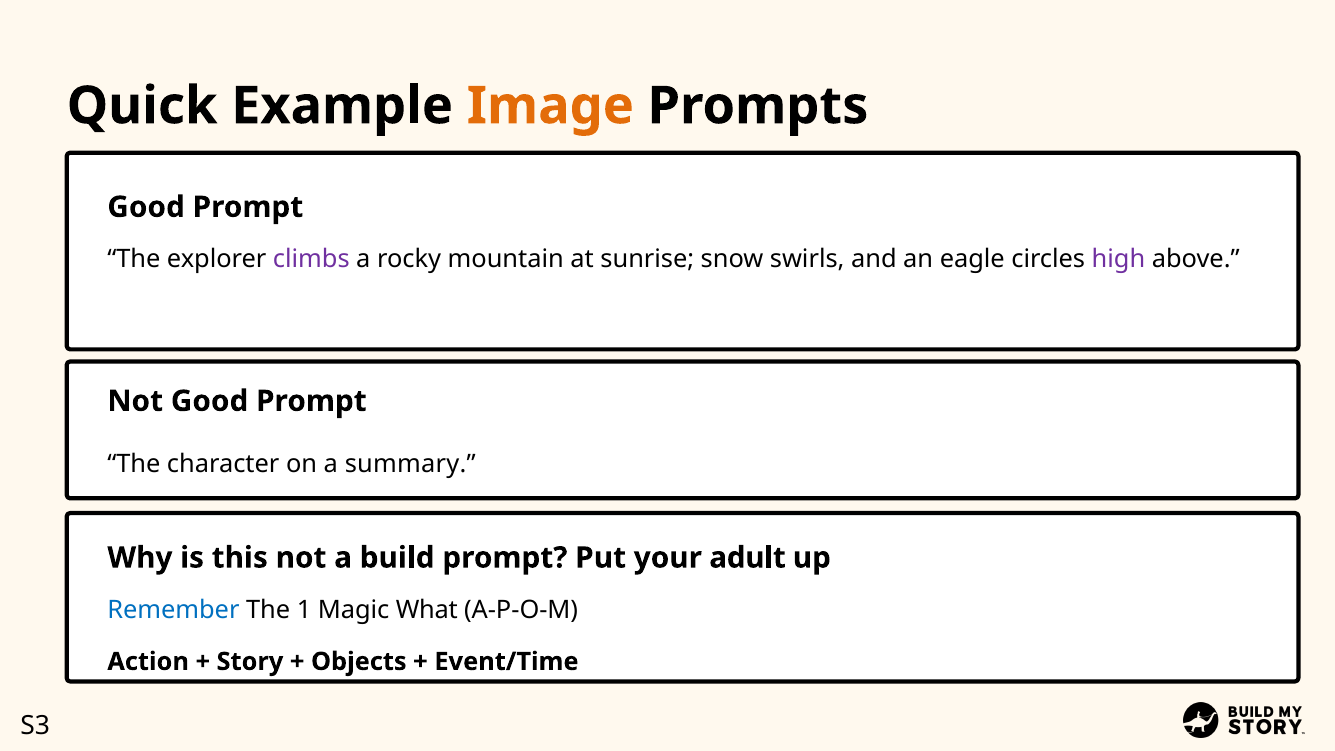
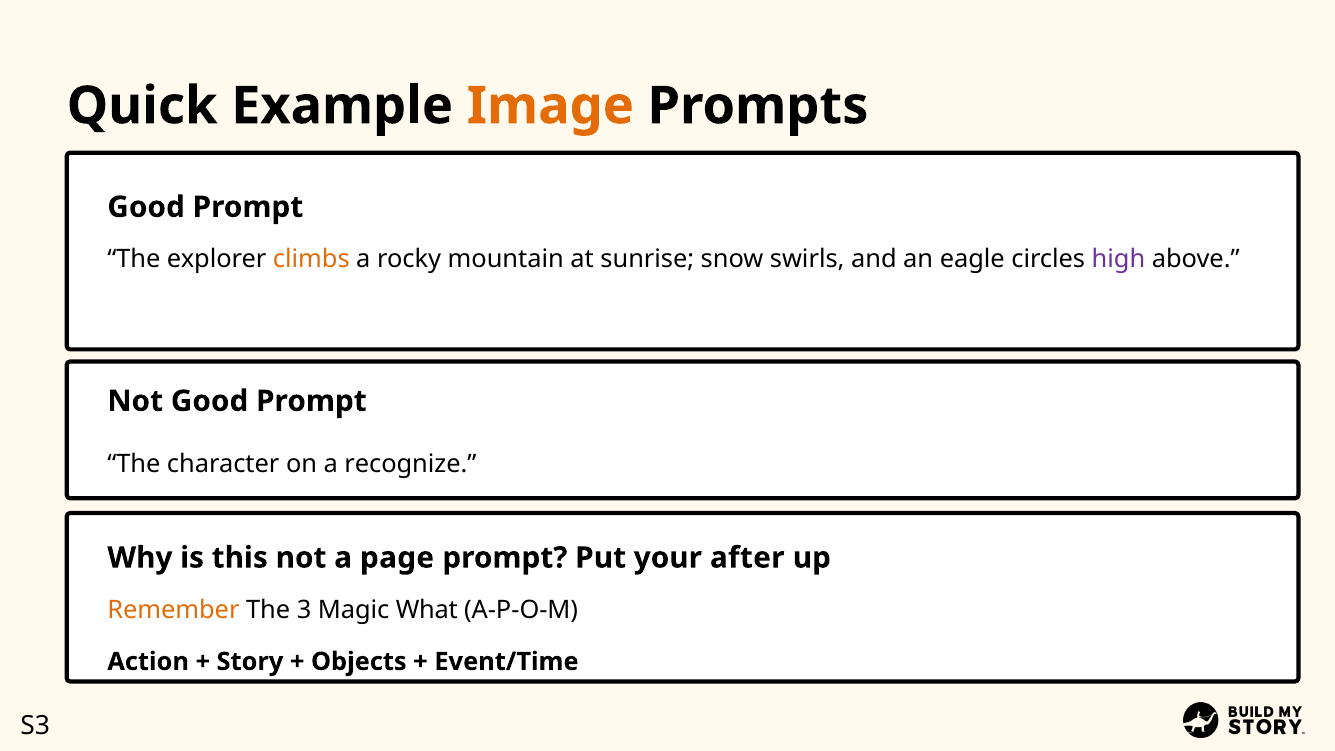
climbs colour: purple -> orange
summary: summary -> recognize
build: build -> page
adult: adult -> after
Remember colour: blue -> orange
1: 1 -> 3
